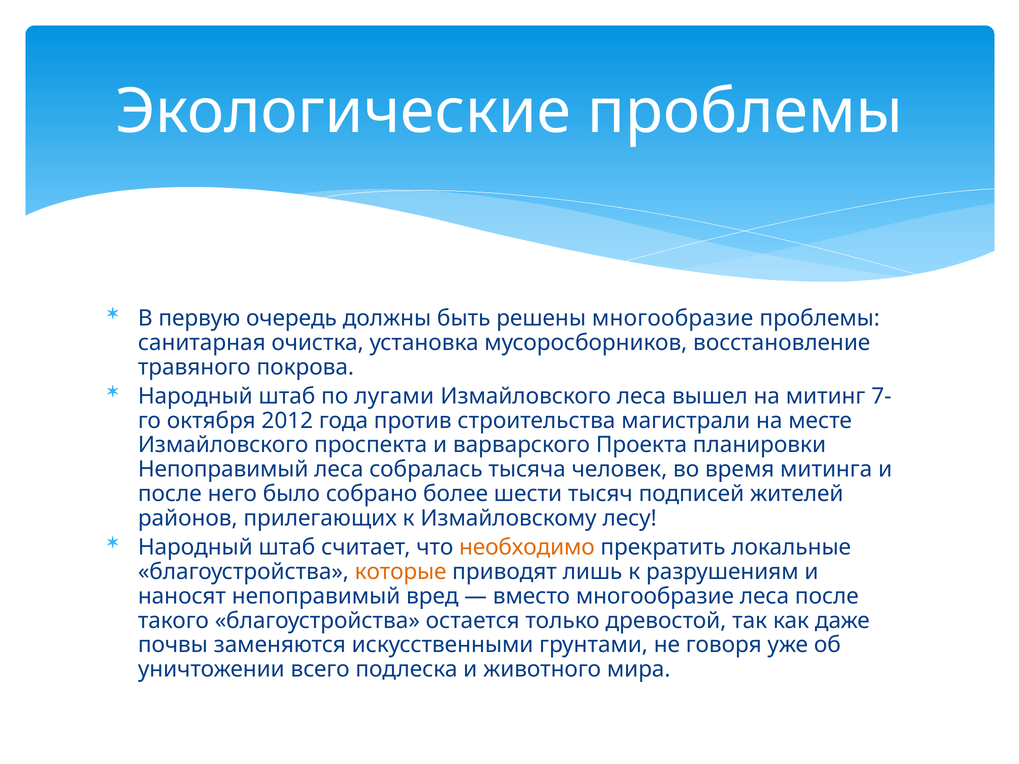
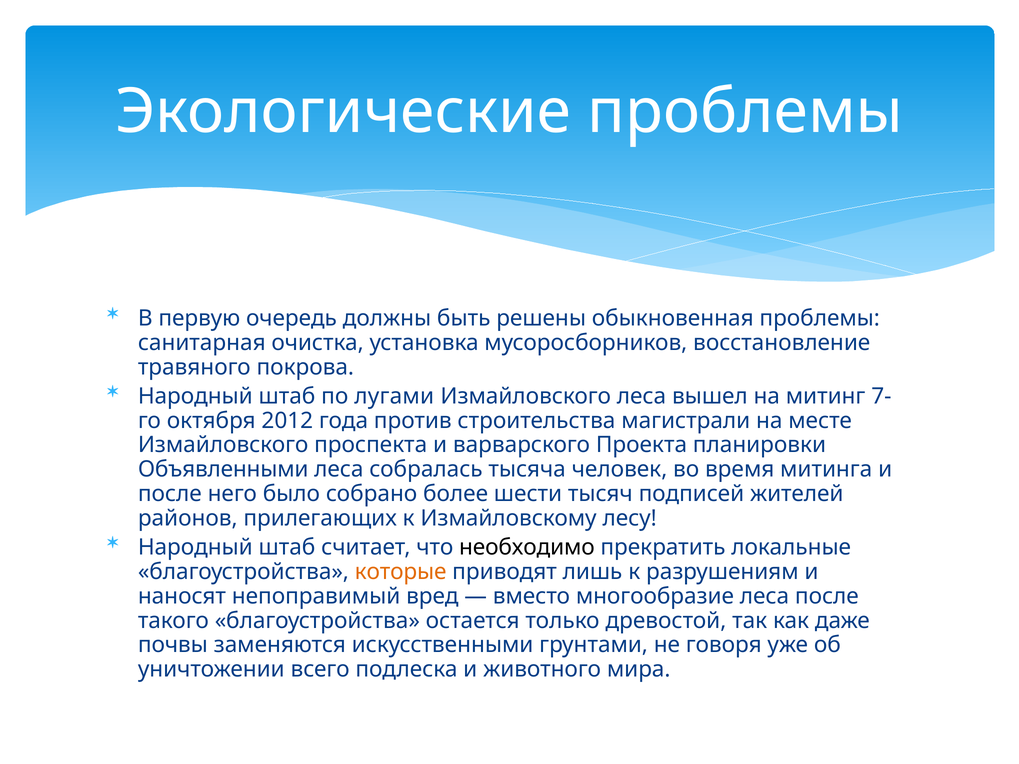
решены многообразие: многообразие -> обыкновенная
Непоправимый at (223, 470): Непоправимый -> Объявленными
необходимо colour: orange -> black
